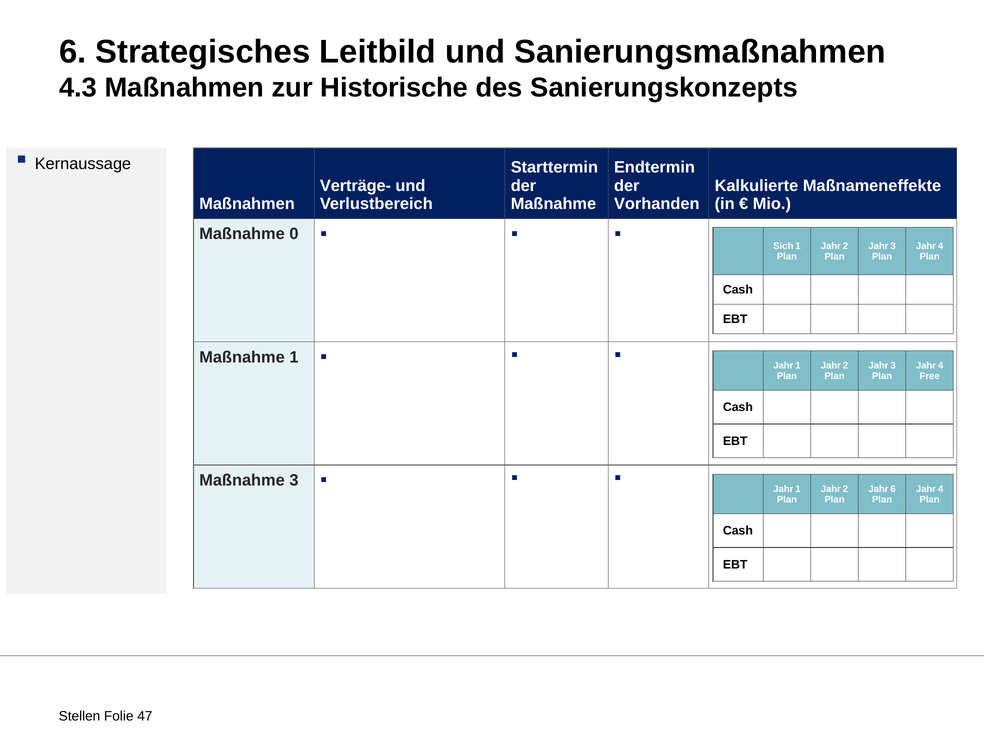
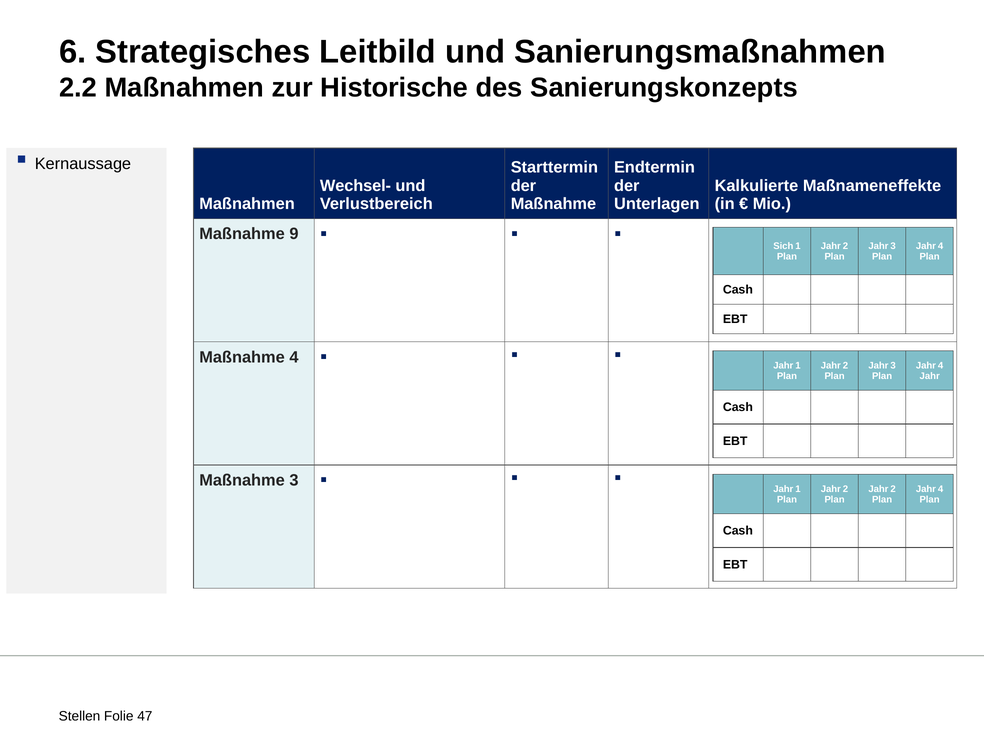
4.3: 4.3 -> 2.2
Verträge-: Verträge- -> Wechsel-
Vorhanden: Vorhanden -> Unterlagen
0: 0 -> 9
Maßnahme 1: 1 -> 4
Free at (930, 376): Free -> Jahr
6 at (893, 489): 6 -> 2
